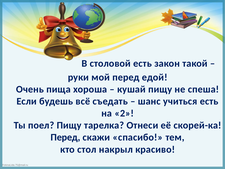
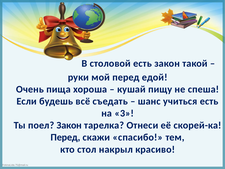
2: 2 -> 3
поел Пищу: Пищу -> Закон
